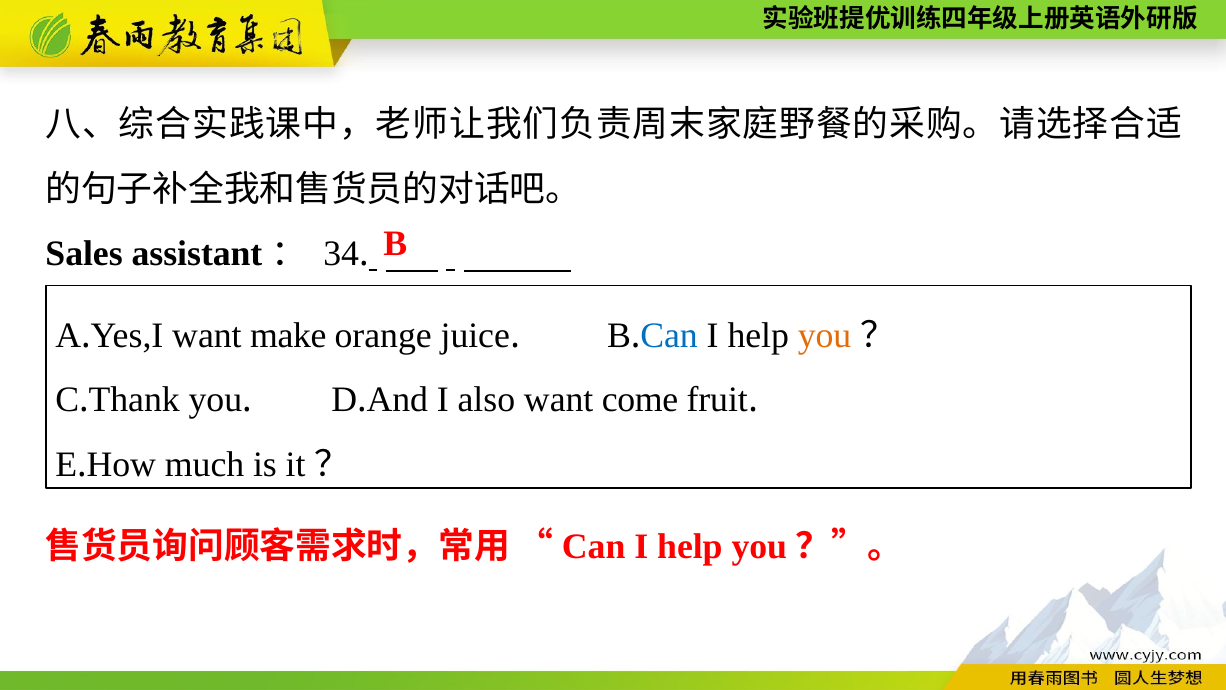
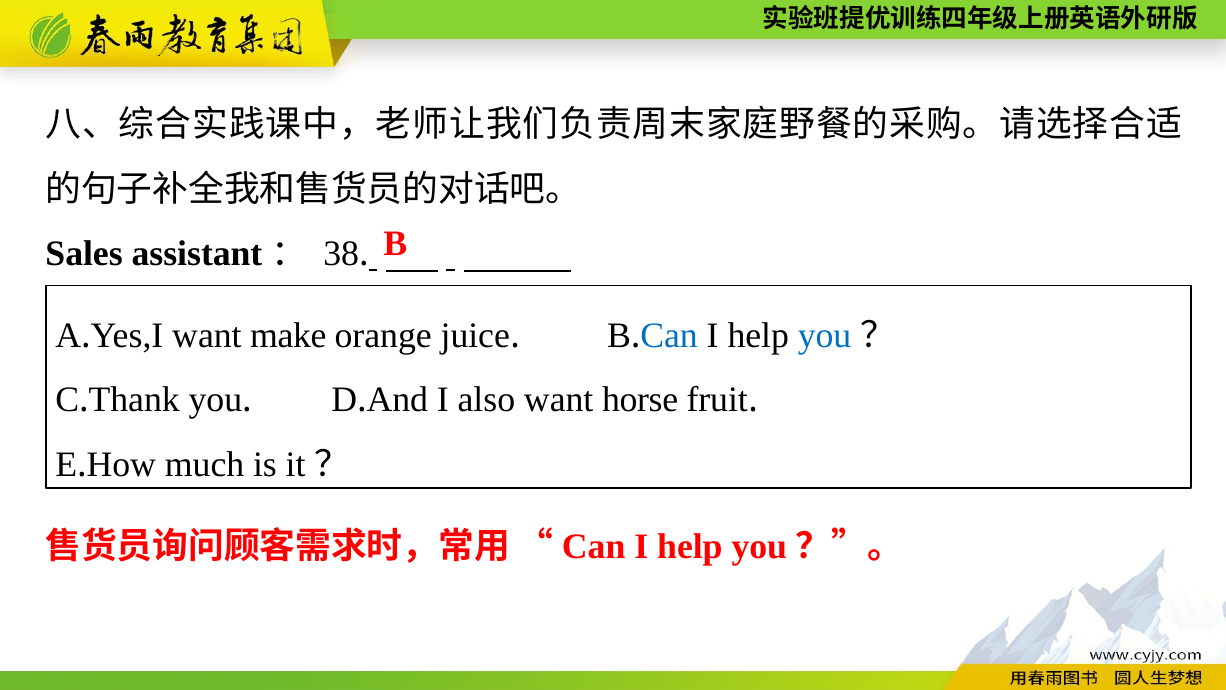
34: 34 -> 38
you at (825, 335) colour: orange -> blue
come: come -> horse
